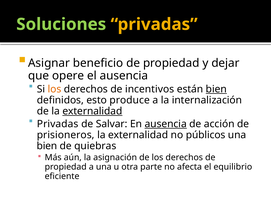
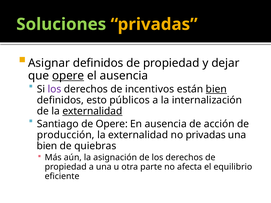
Asignar beneficio: beneficio -> definidos
opere at (68, 76) underline: none -> present
los at (54, 89) colour: orange -> purple
produce: produce -> públicos
Privadas at (58, 124): Privadas -> Santiago
de Salvar: Salvar -> Opere
ausencia at (166, 124) underline: present -> none
prisioneros: prisioneros -> producción
no públicos: públicos -> privadas
